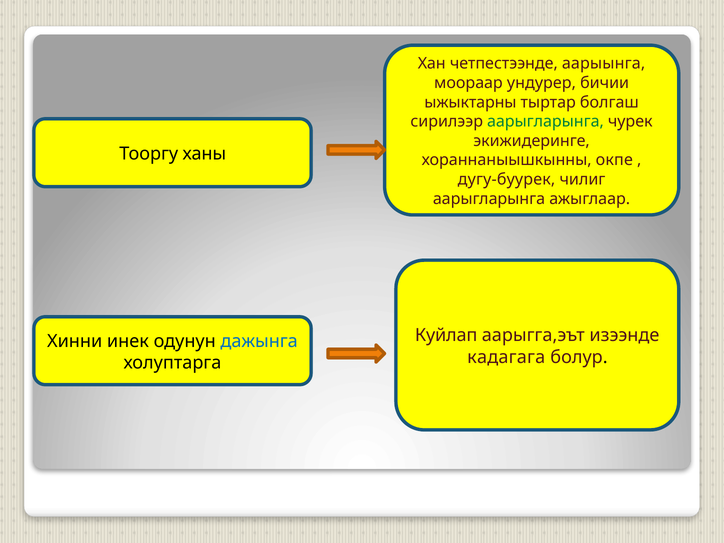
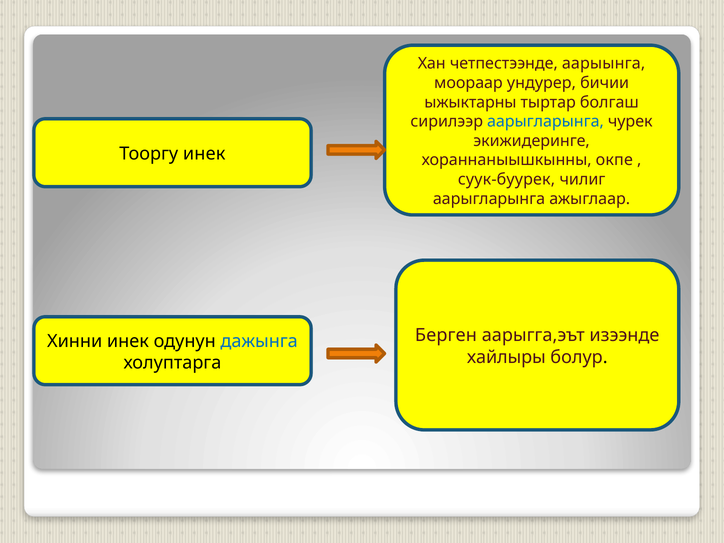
аарыгларынга at (545, 122) colour: green -> blue
Тооргу ханы: ханы -> инек
дугу-буурек: дугу-буурек -> суук-буурек
Куйлап: Куйлап -> Берген
кадагага: кадагага -> хайлыры
